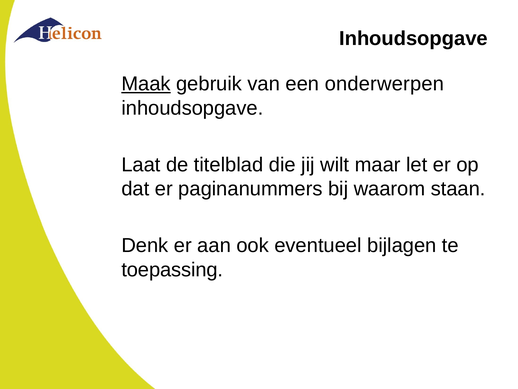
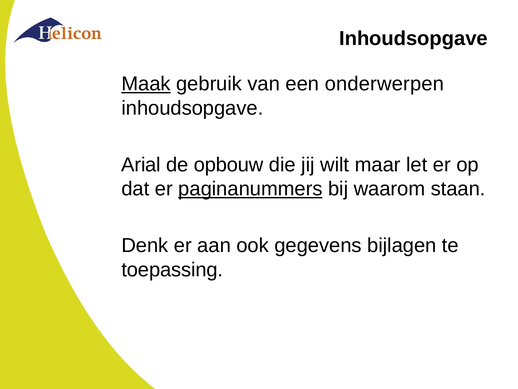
Laat: Laat -> Arial
titelblad: titelblad -> opbouw
paginanummers underline: none -> present
eventueel: eventueel -> gegevens
